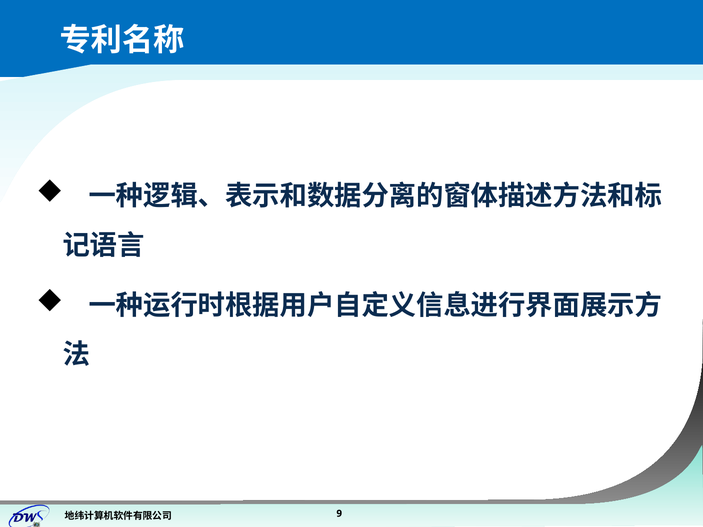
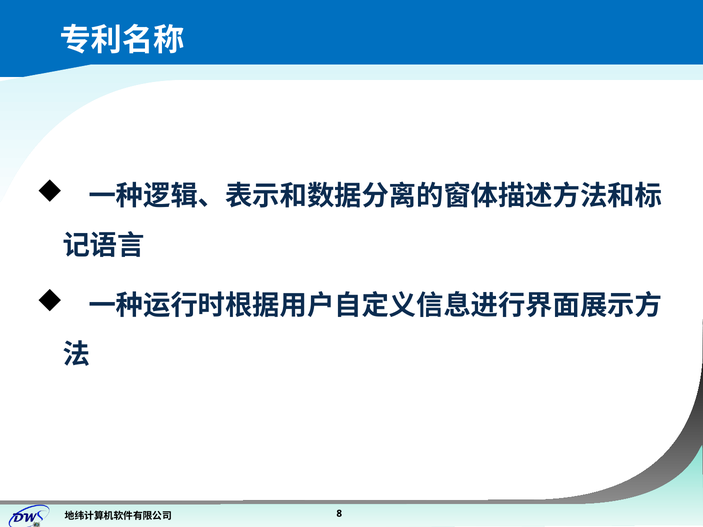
9: 9 -> 8
